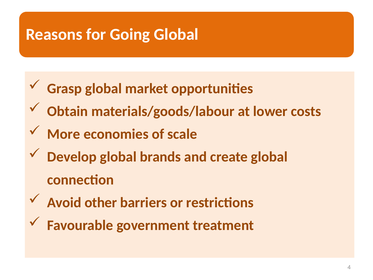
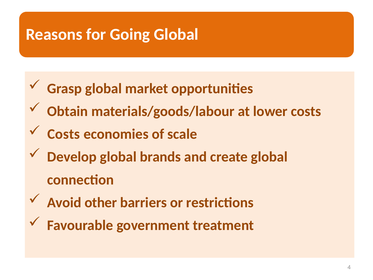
More at (64, 134): More -> Costs
